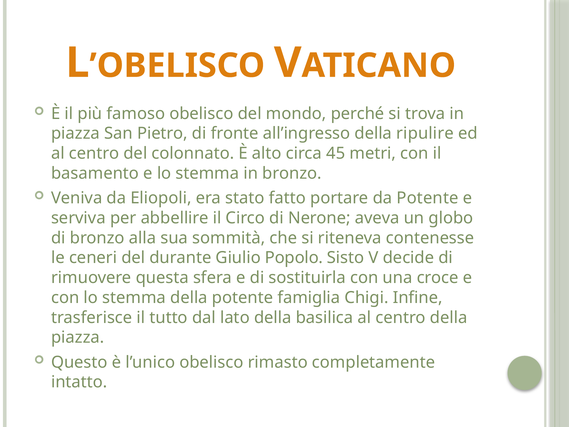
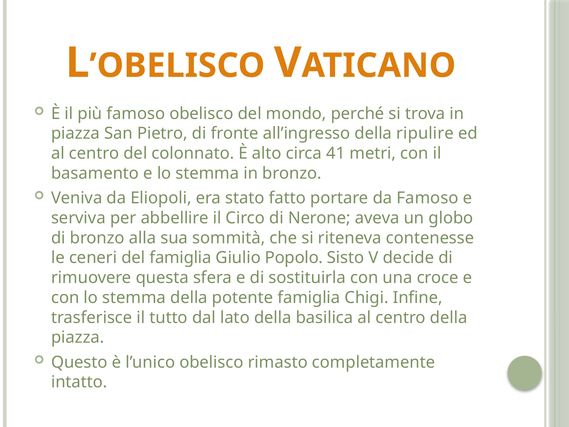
45: 45 -> 41
da Potente: Potente -> Famoso
del durante: durante -> famiglia
